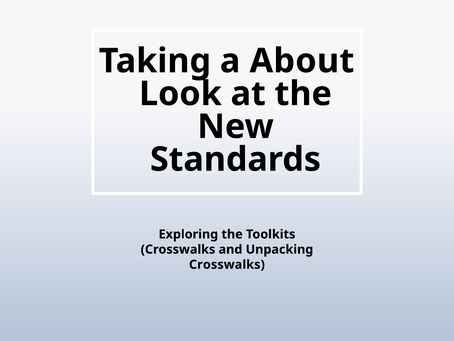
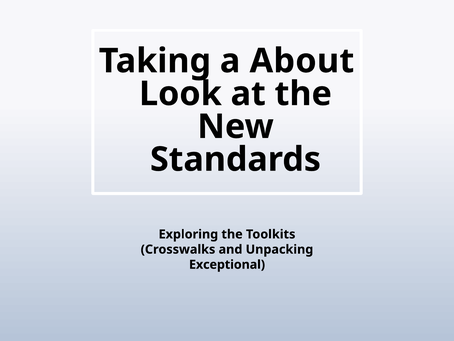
Crosswalks at (227, 264): Crosswalks -> Exceptional
